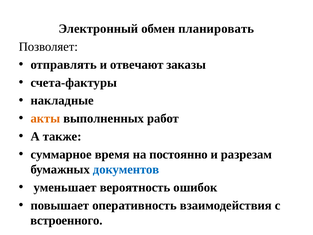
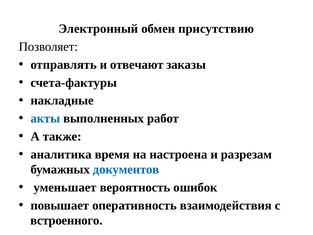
планировать: планировать -> присутствию
акты colour: orange -> blue
суммарное: суммарное -> аналитика
постоянно: постоянно -> настроена
